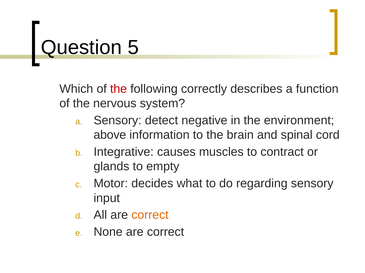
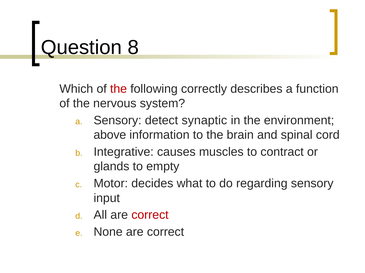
5: 5 -> 8
negative: negative -> synaptic
correct at (150, 216) colour: orange -> red
